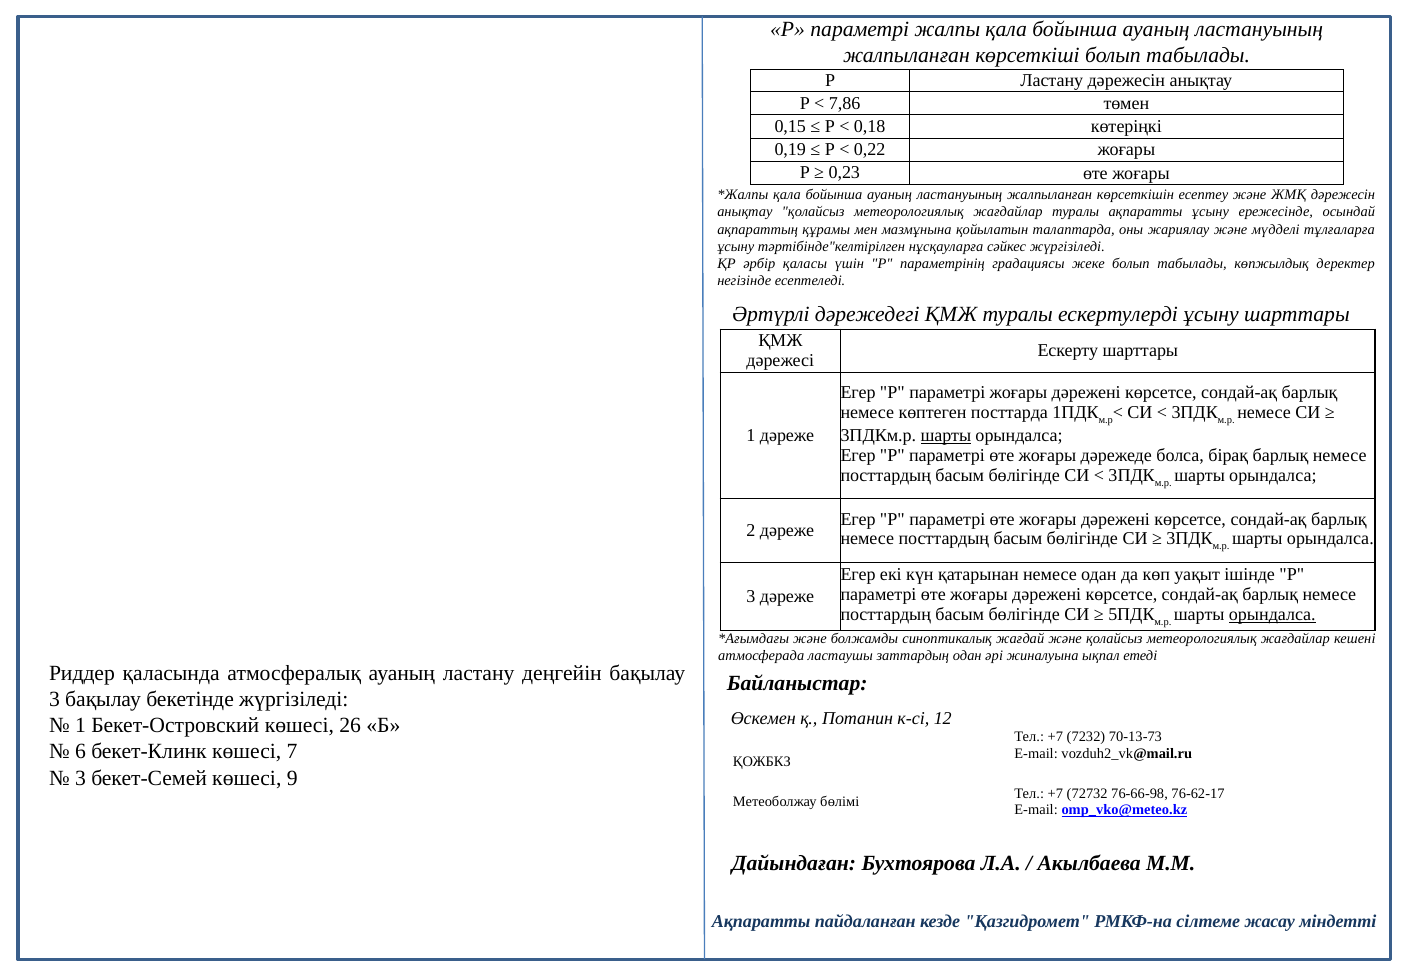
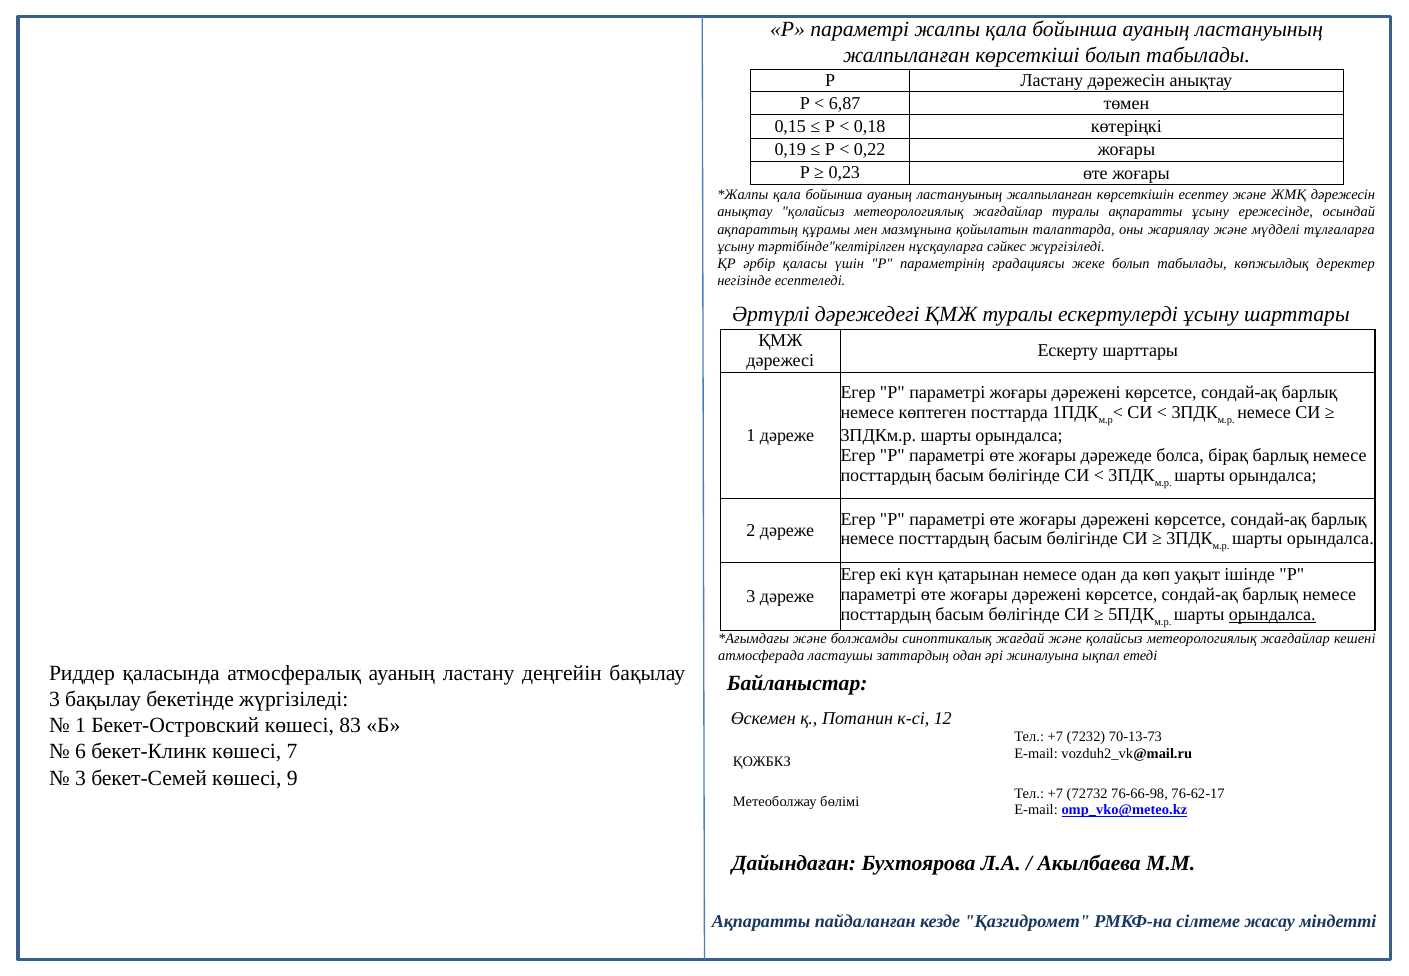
7,86: 7,86 -> 6,87
шарты at (946, 435) underline: present -> none
26: 26 -> 83
